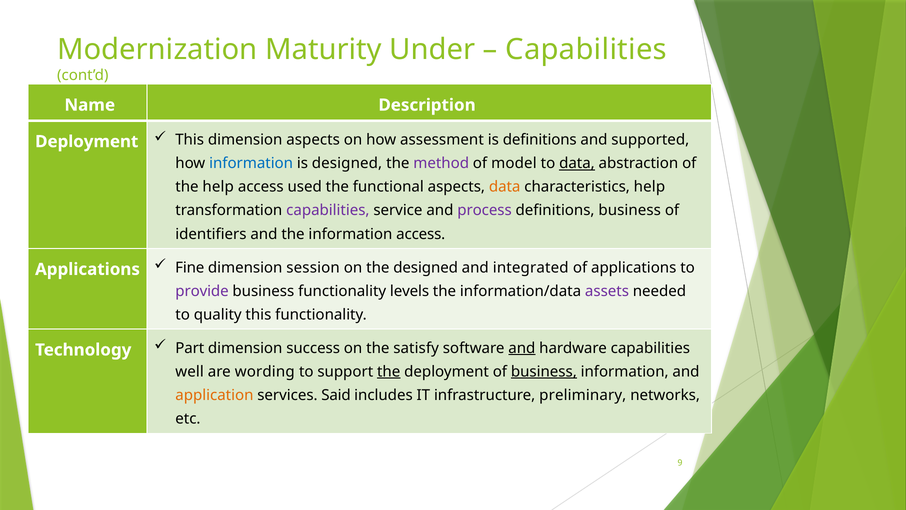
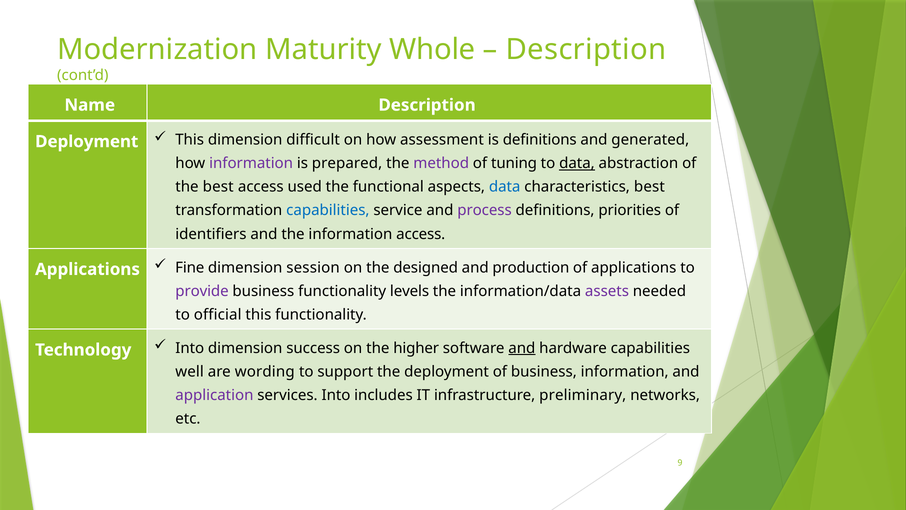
Under: Under -> Whole
Capabilities at (586, 50): Capabilities -> Description
dimension aspects: aspects -> difficult
supported: supported -> generated
information at (251, 163) colour: blue -> purple
is designed: designed -> prepared
model: model -> tuning
the help: help -> best
data at (505, 187) colour: orange -> blue
characteristics help: help -> best
capabilities at (328, 210) colour: purple -> blue
definitions business: business -> priorities
integrated: integrated -> production
quality: quality -> official
Part at (190, 348): Part -> Into
satisfy: satisfy -> higher
the at (389, 371) underline: present -> none
business at (544, 371) underline: present -> none
application colour: orange -> purple
services Said: Said -> Into
